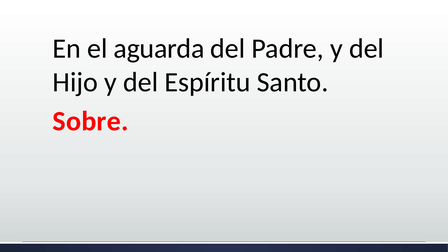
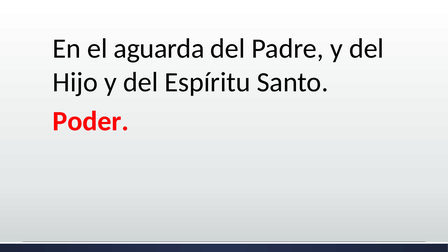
Sobre: Sobre -> Poder
